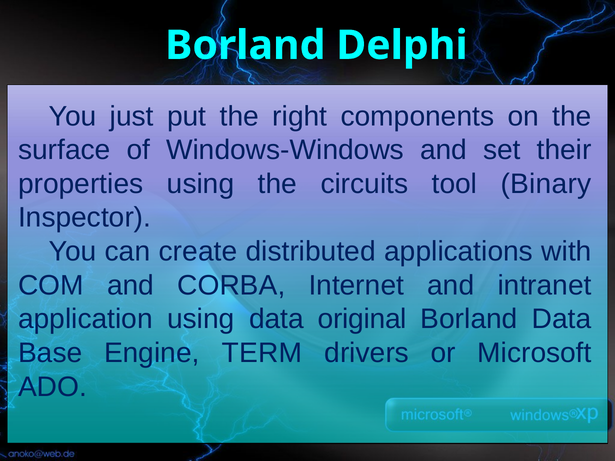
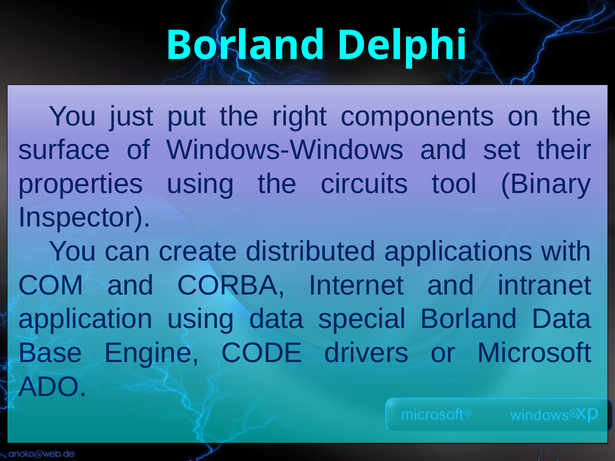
original: original -> special
TERM: TERM -> CODE
